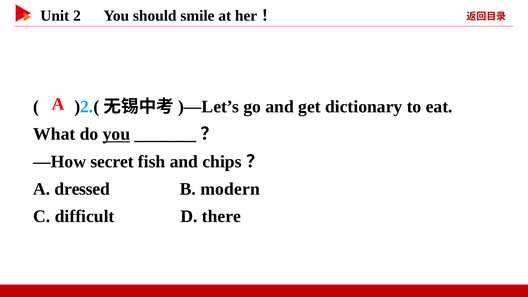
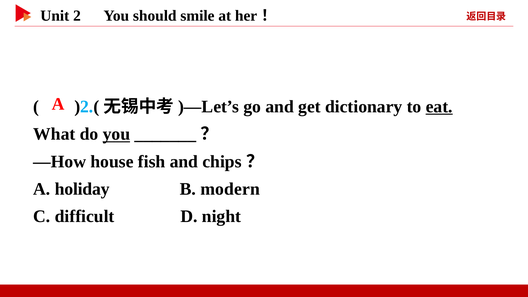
eat underline: none -> present
secret: secret -> house
dressed: dressed -> holiday
there: there -> night
